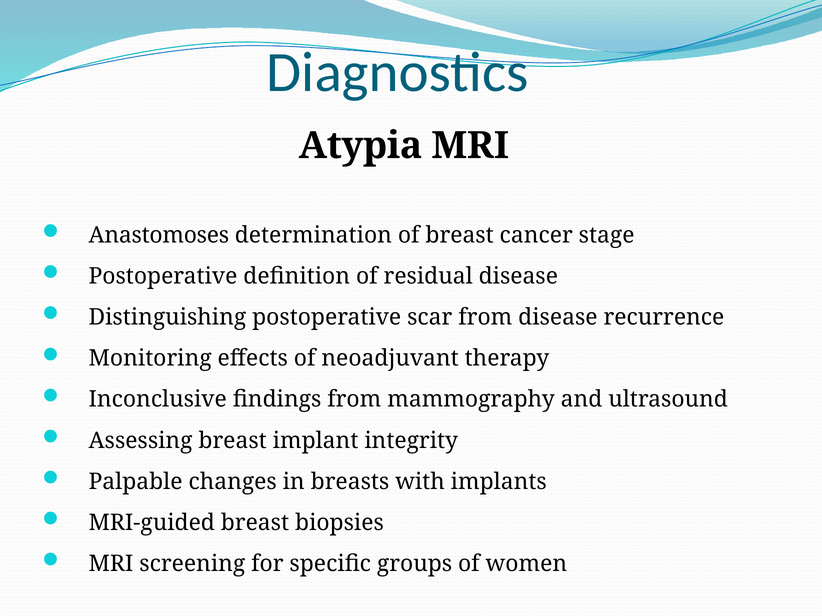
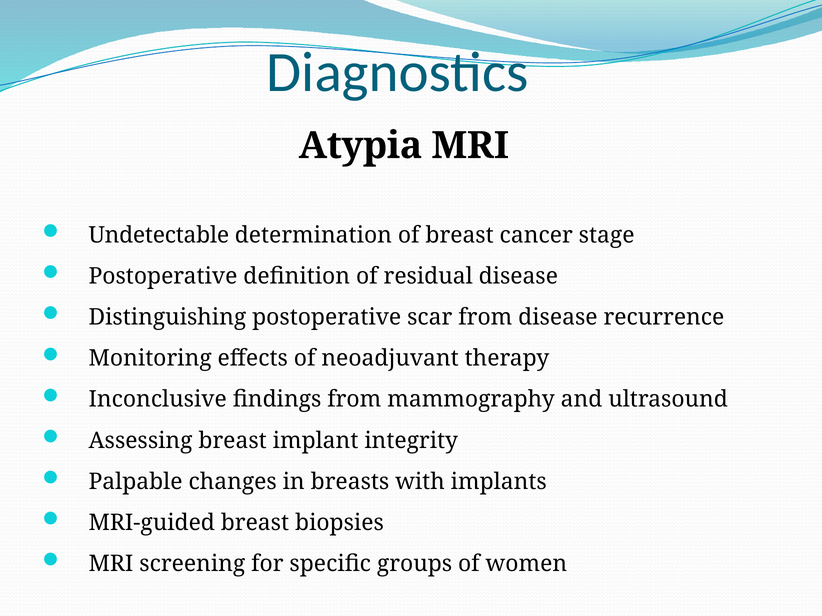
Anastomoses: Anastomoses -> Undetectable
